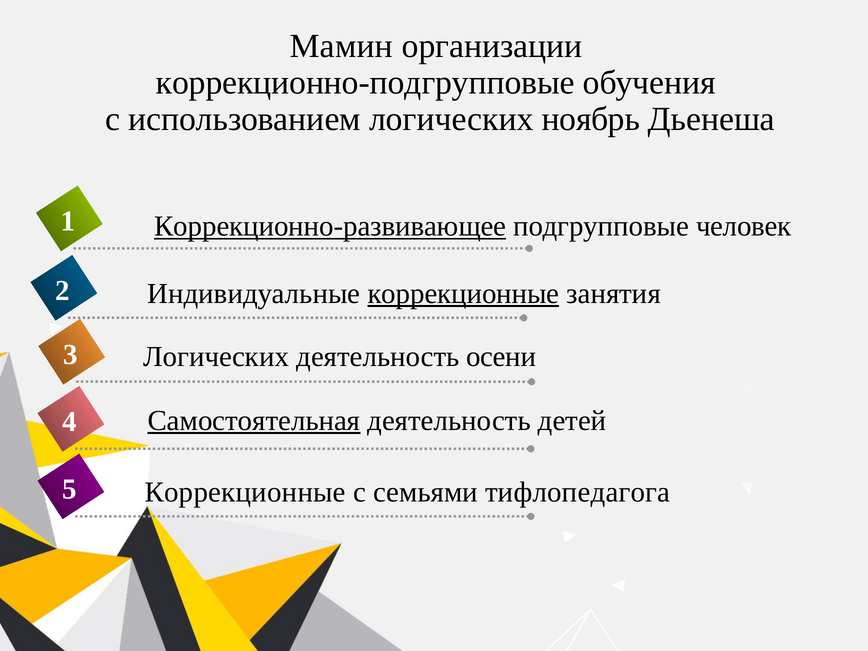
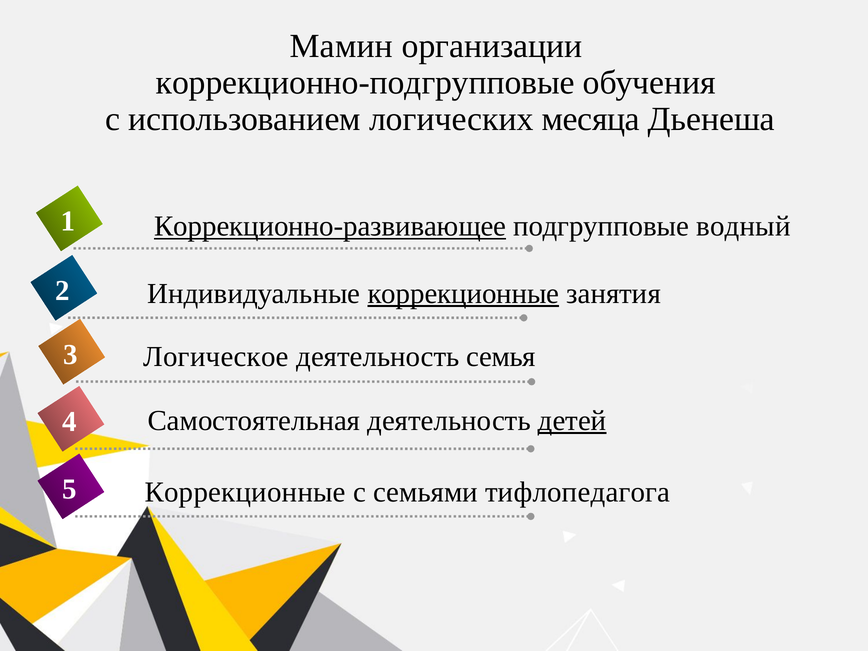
ноябрь: ноябрь -> месяца
человек: человек -> водный
Логических at (216, 357): Логических -> Логическое
осени: осени -> семья
Самостоятельная underline: present -> none
детей underline: none -> present
